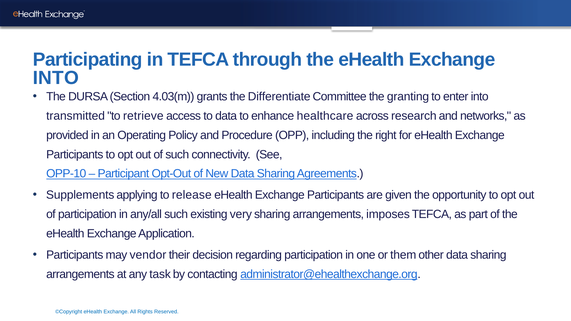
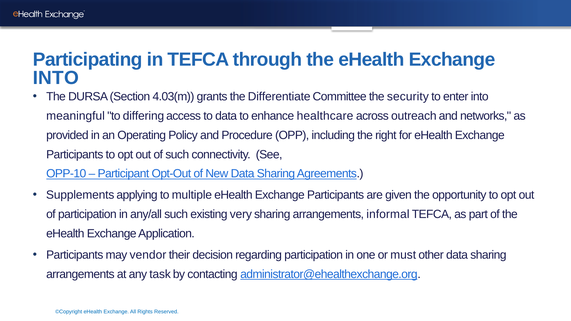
granting: granting -> security
transmitted: transmitted -> meaningful
retrieve: retrieve -> differing
research: research -> outreach
release: release -> multiple
imposes: imposes -> informal
them: them -> must
